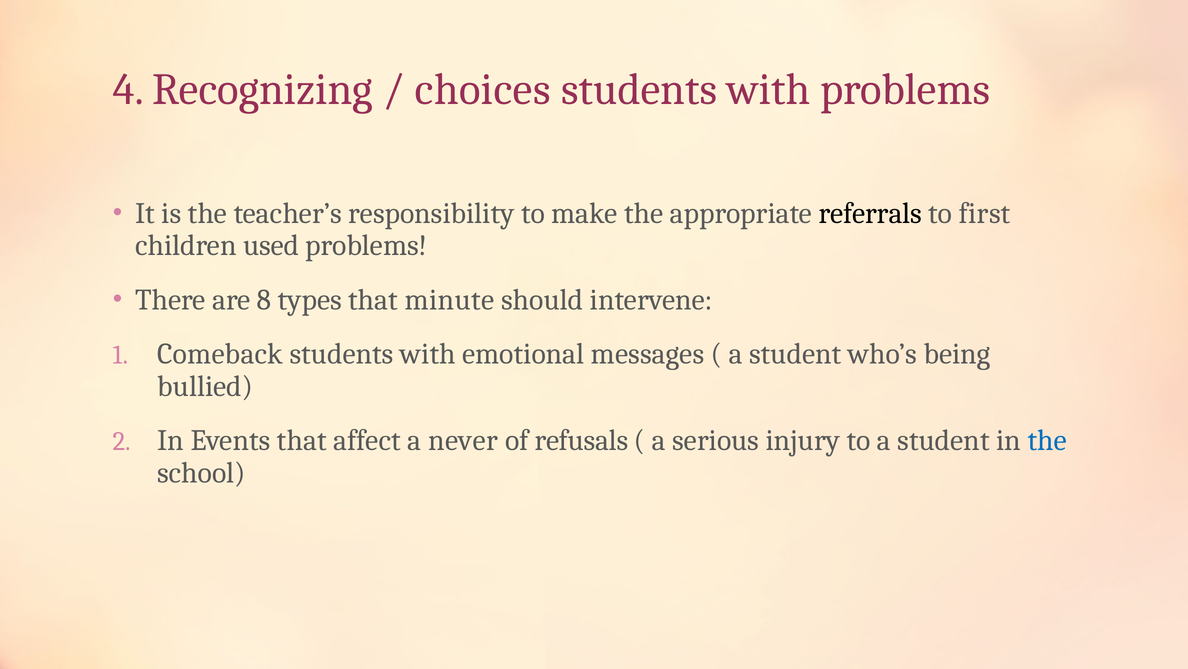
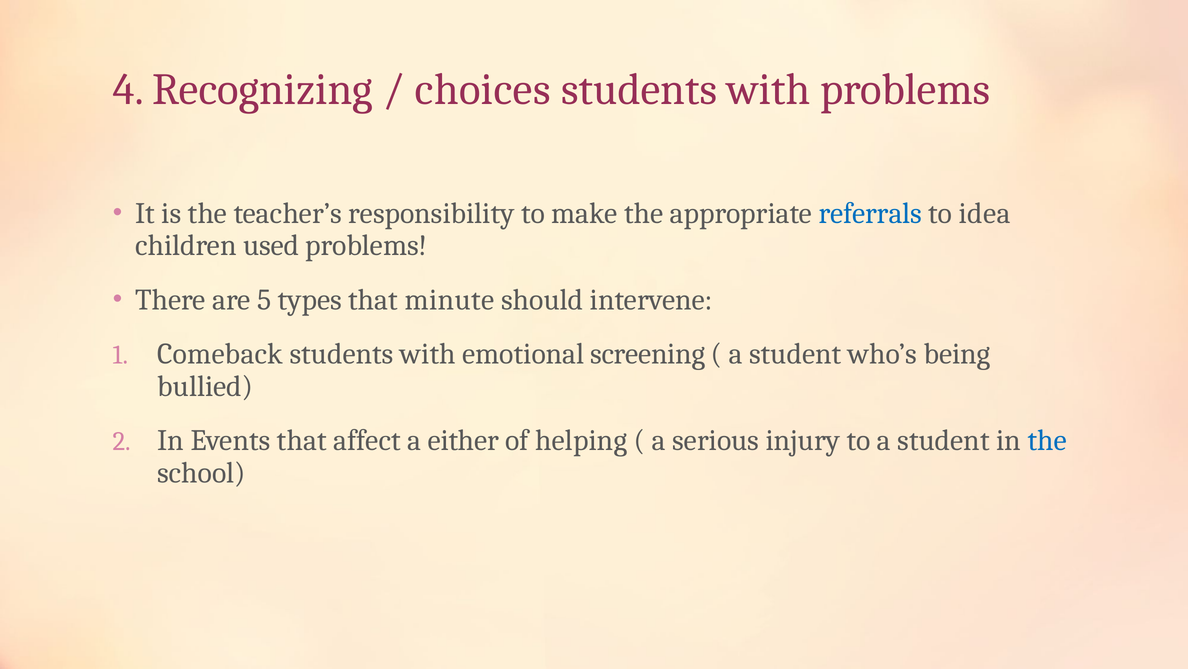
referrals colour: black -> blue
first: first -> idea
8: 8 -> 5
messages: messages -> screening
never: never -> either
refusals: refusals -> helping
